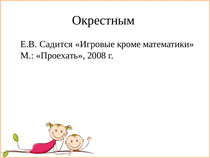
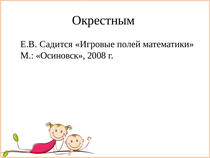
кроме: кроме -> полей
Проехать: Проехать -> Осиновск
